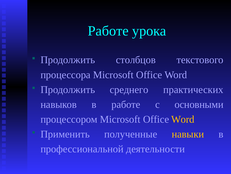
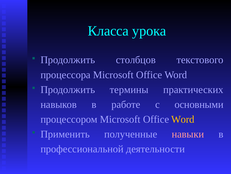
Работе at (108, 31): Работе -> Класса
среднего: среднего -> термины
навыки colour: yellow -> pink
